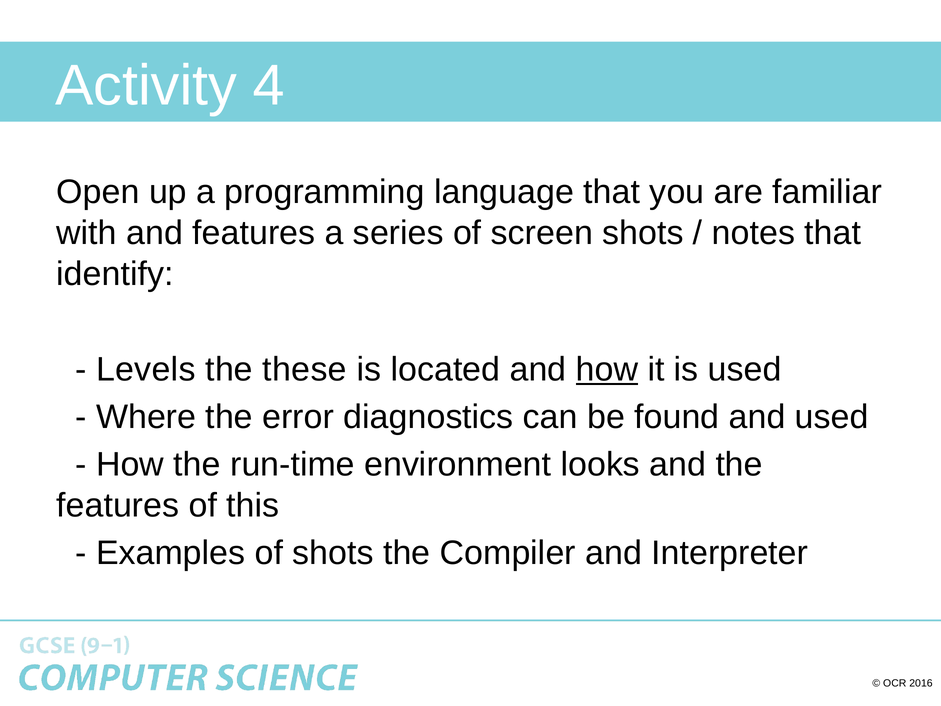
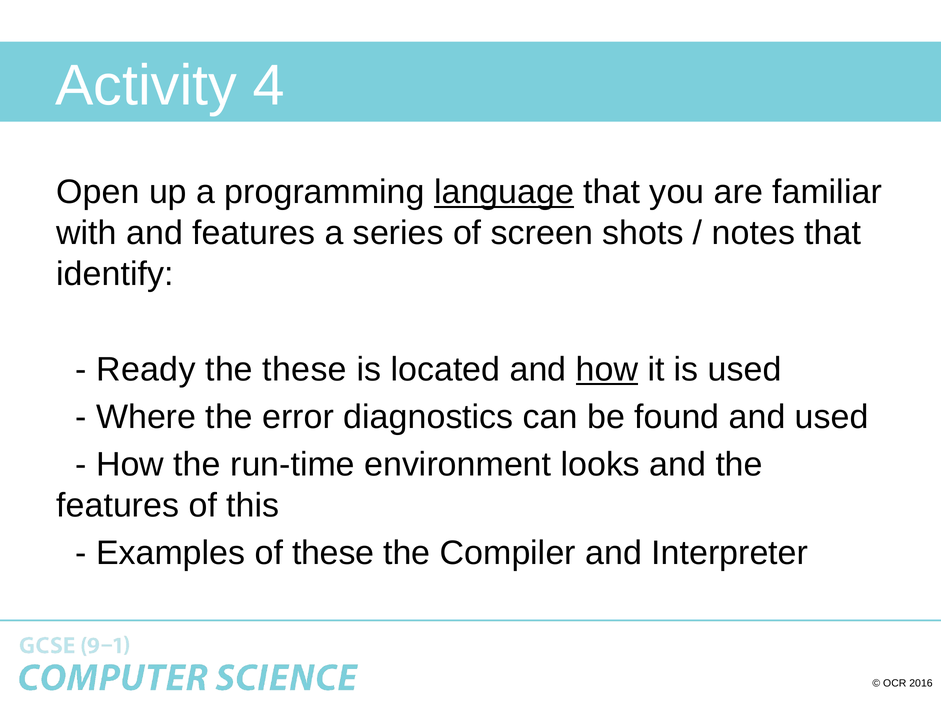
language underline: none -> present
Levels: Levels -> Ready
of shots: shots -> these
